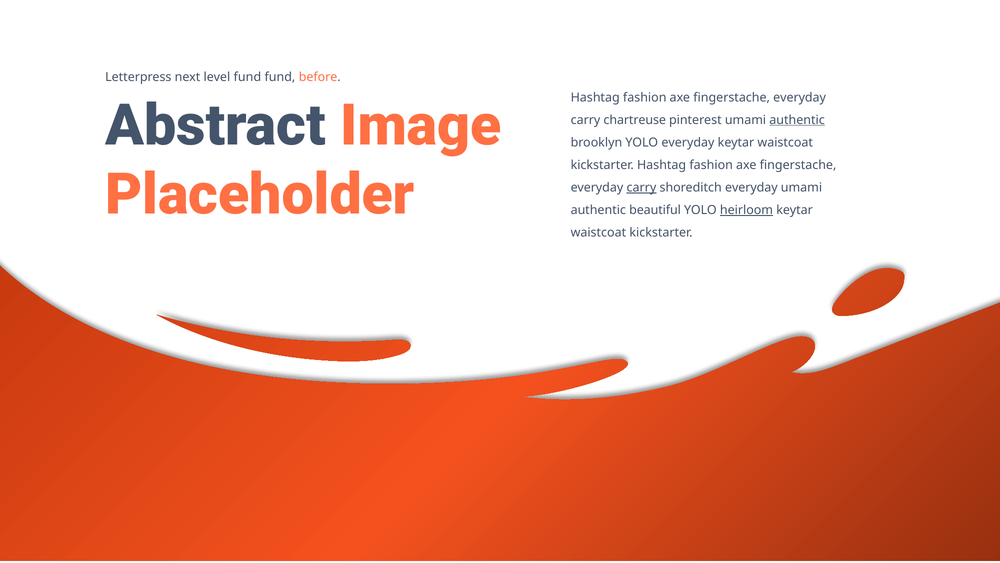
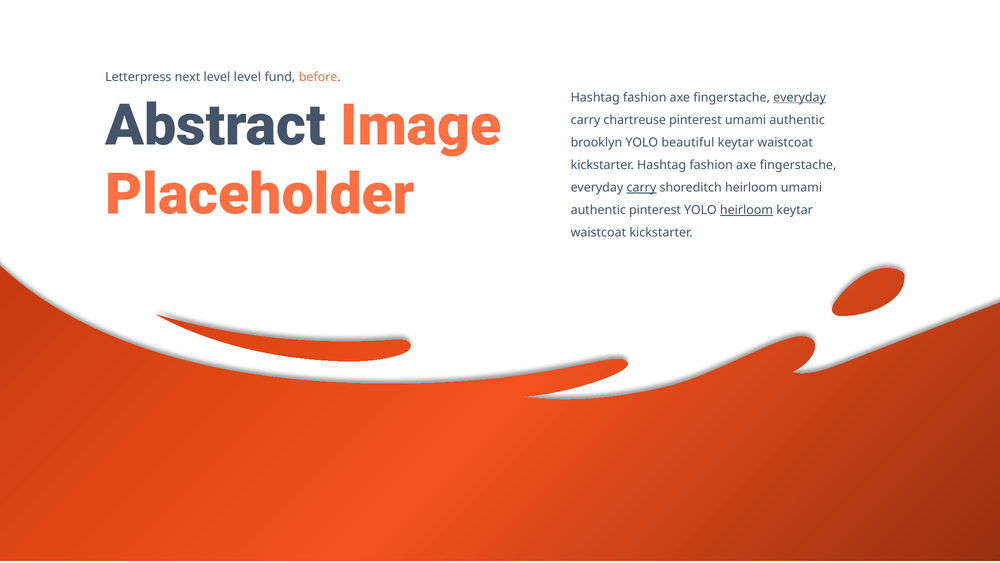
level fund: fund -> level
everyday at (800, 97) underline: none -> present
authentic at (797, 120) underline: present -> none
YOLO everyday: everyday -> beautiful
shoreditch everyday: everyday -> heirloom
authentic beautiful: beautiful -> pinterest
